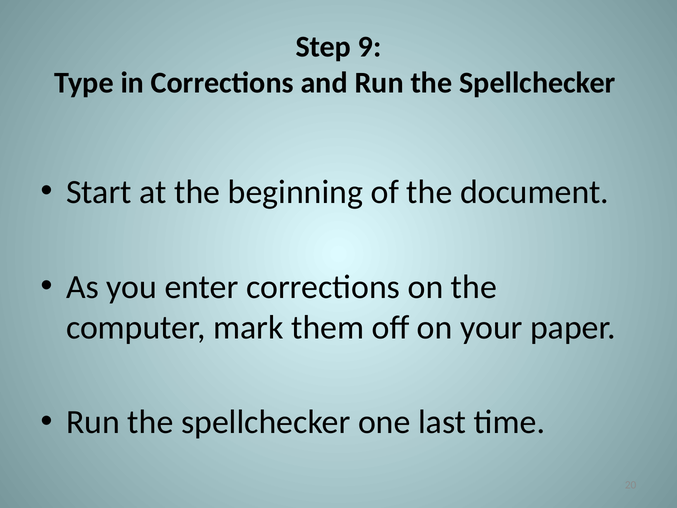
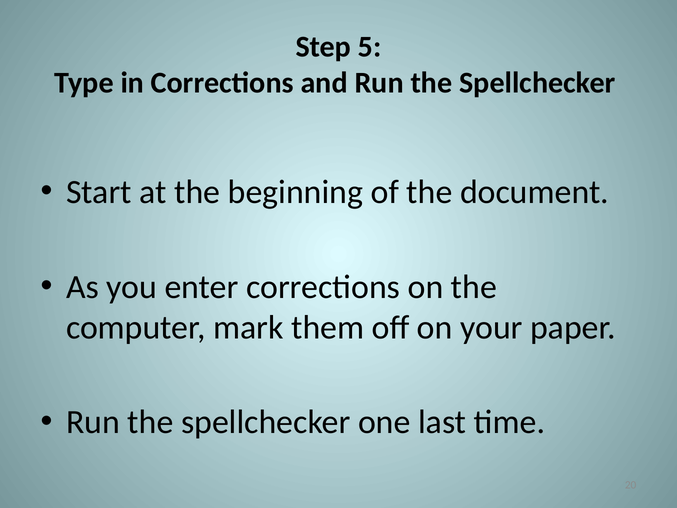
9: 9 -> 5
